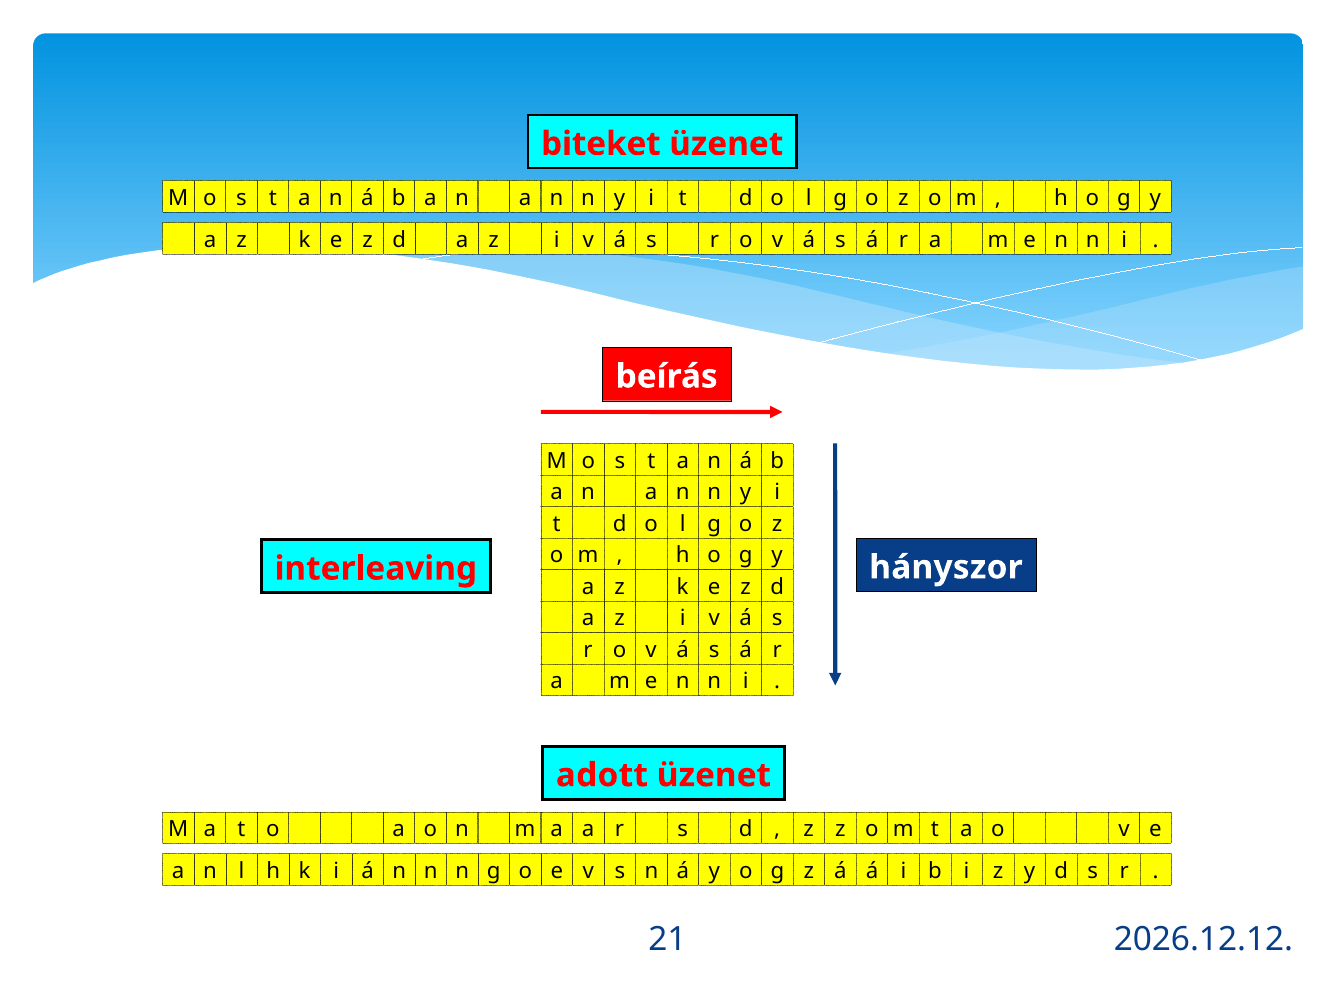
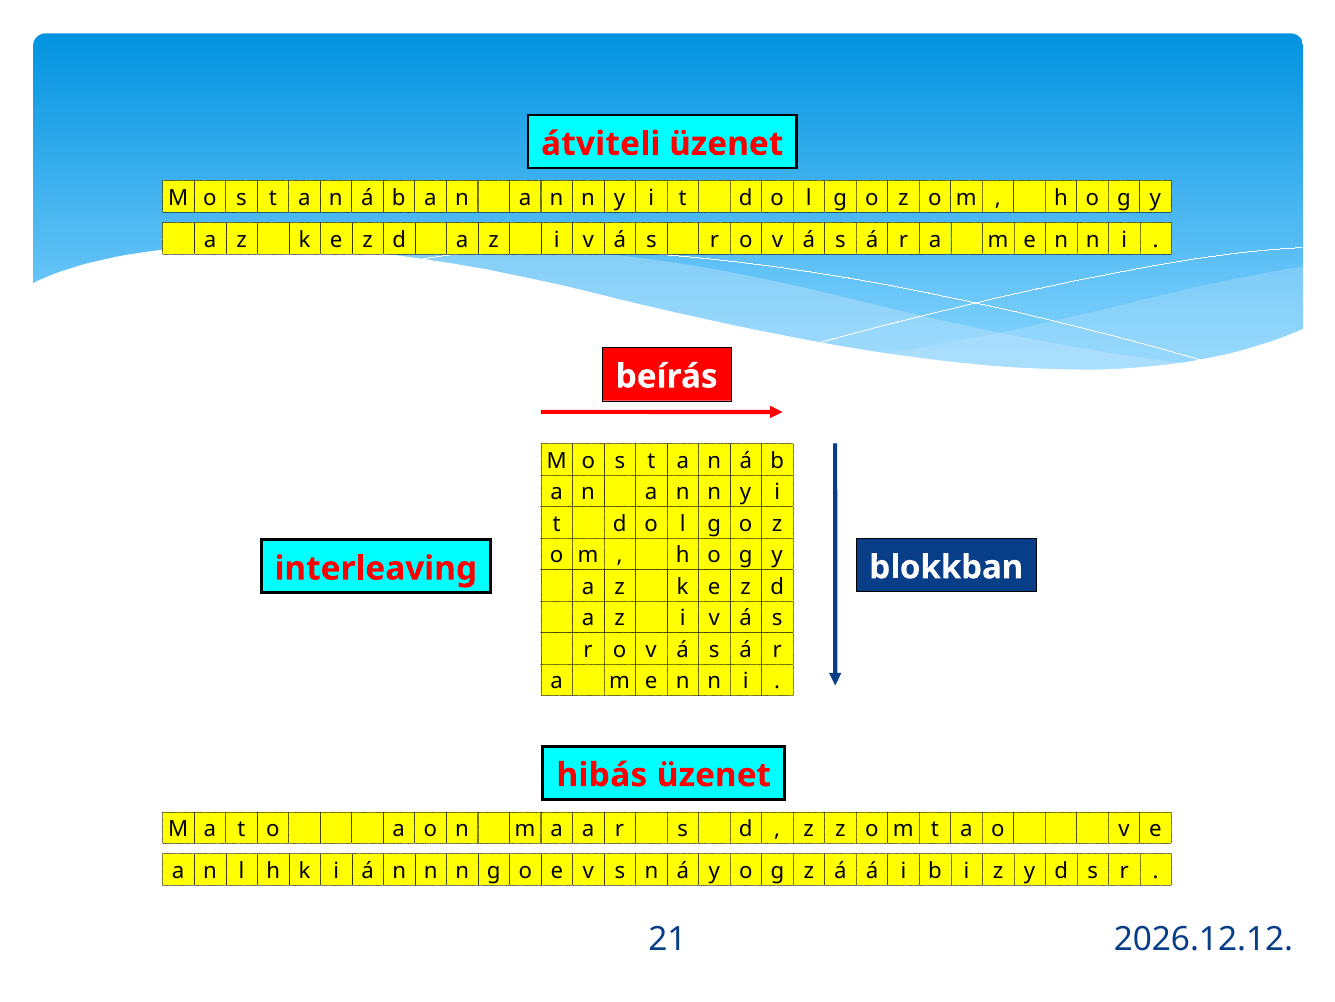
biteket: biteket -> átviteli
hányszor: hányszor -> blokkban
adott: adott -> hibás
